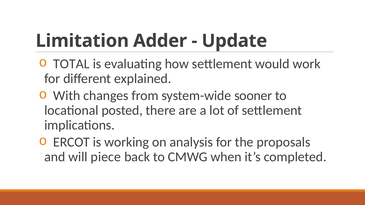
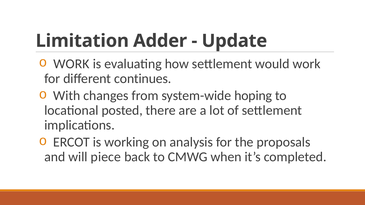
TOTAL at (71, 64): TOTAL -> WORK
explained: explained -> continues
sooner: sooner -> hoping
